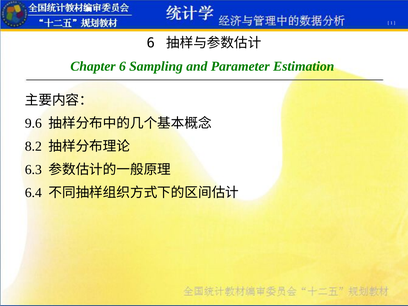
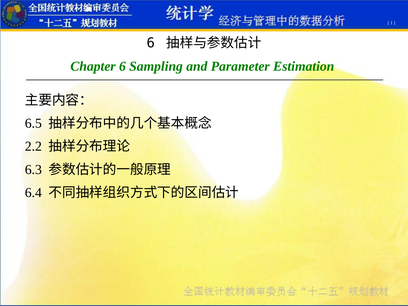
9.6: 9.6 -> 6.5
8.2: 8.2 -> 2.2
